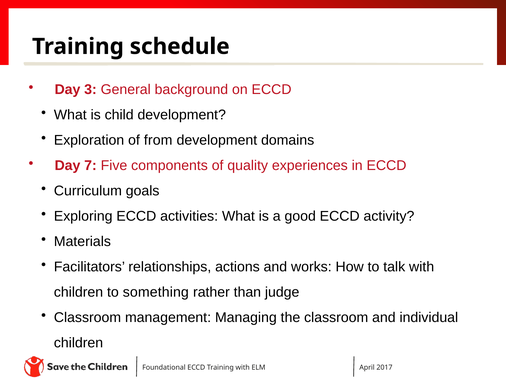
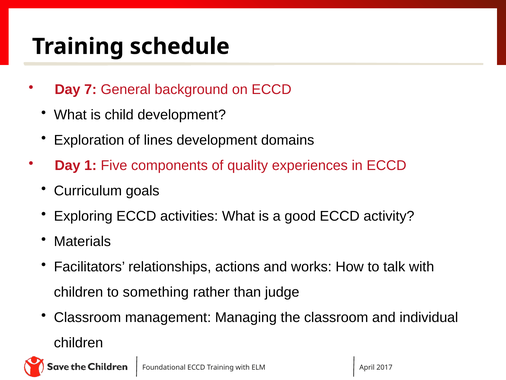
3: 3 -> 7
from: from -> lines
7: 7 -> 1
